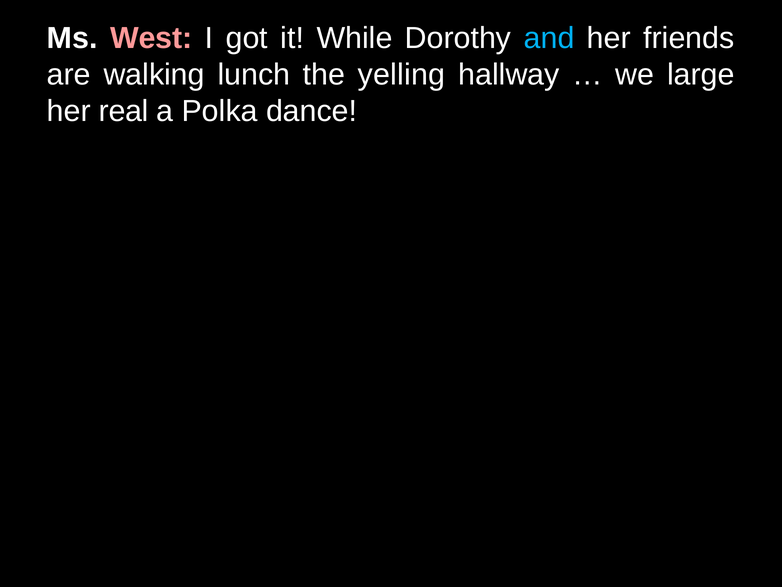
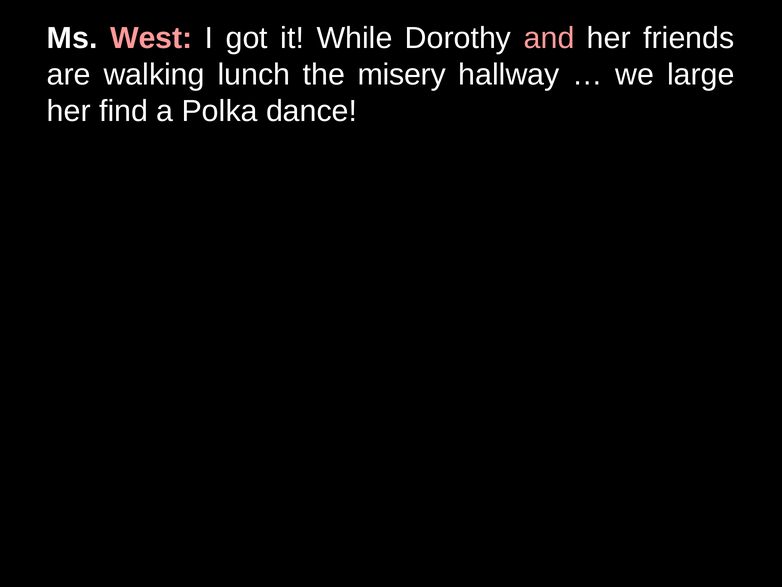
and colour: light blue -> pink
yelling: yelling -> misery
real: real -> find
